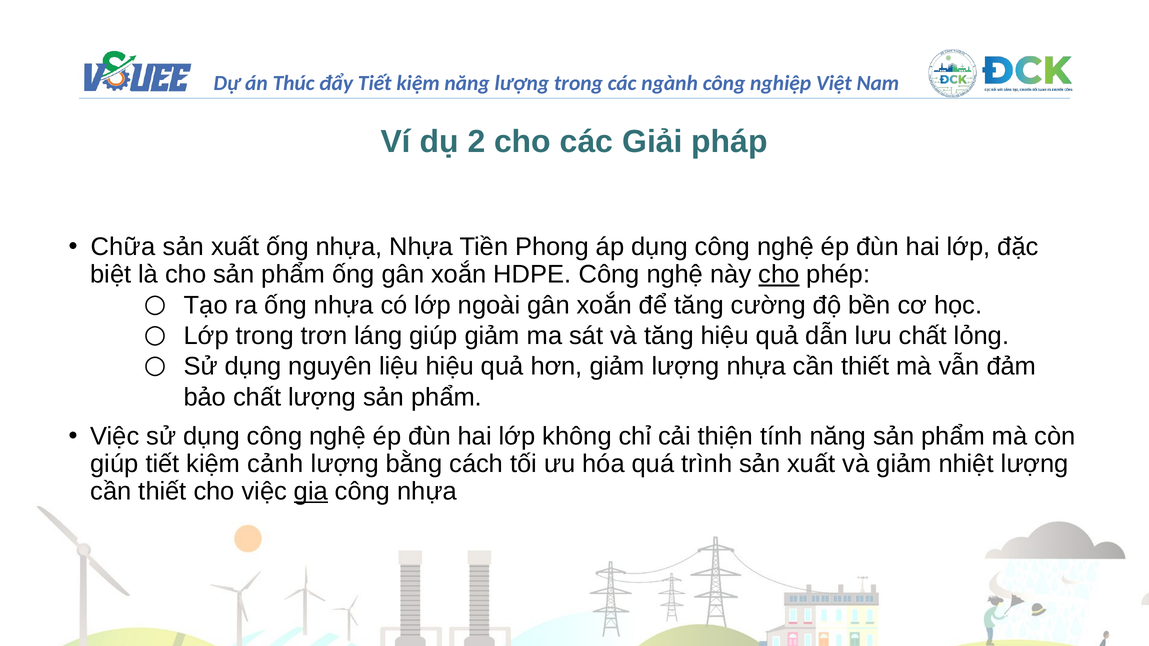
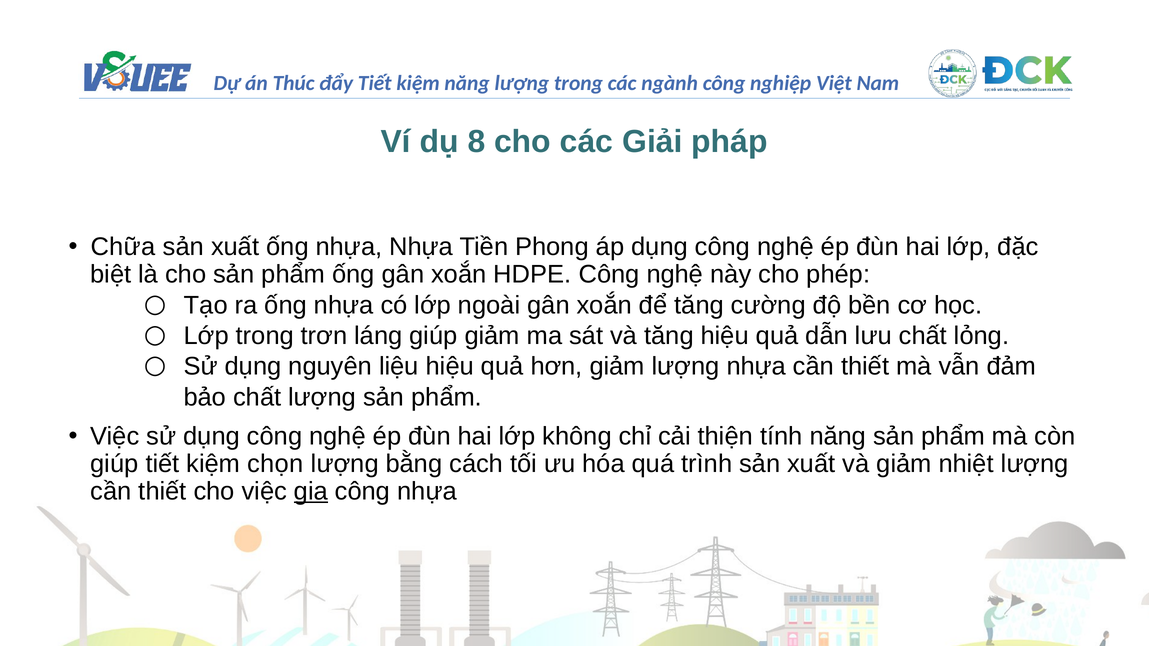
2: 2 -> 8
cho at (779, 275) underline: present -> none
cảnh: cảnh -> chọn
